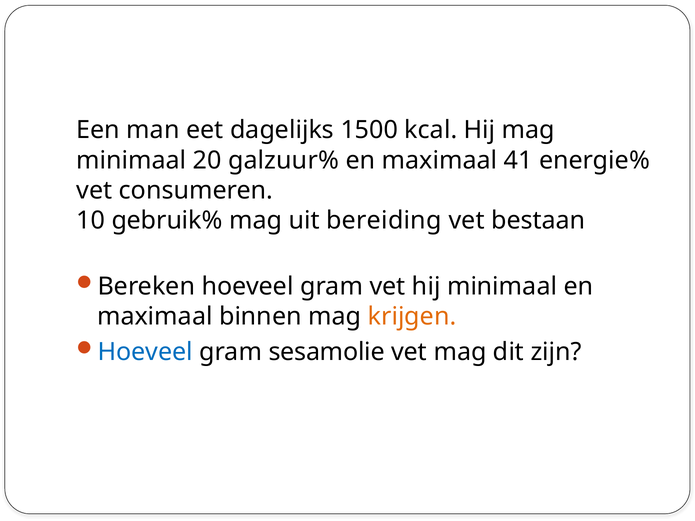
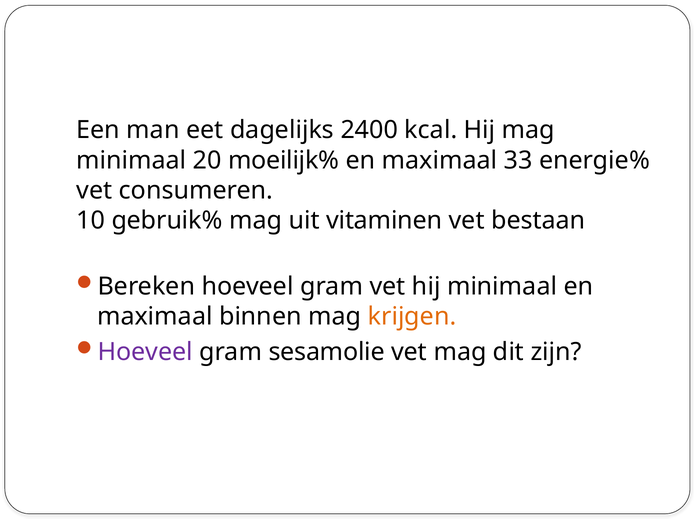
1500: 1500 -> 2400
galzuur%: galzuur% -> moeilijk%
41: 41 -> 33
bereiding: bereiding -> vitaminen
Hoeveel at (145, 352) colour: blue -> purple
